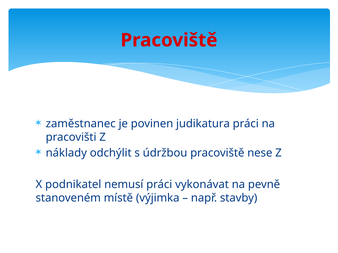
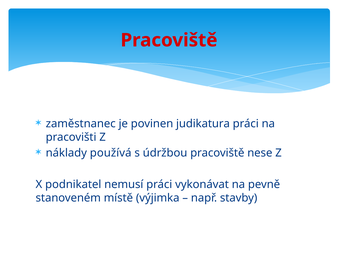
odchýlit: odchýlit -> používá
